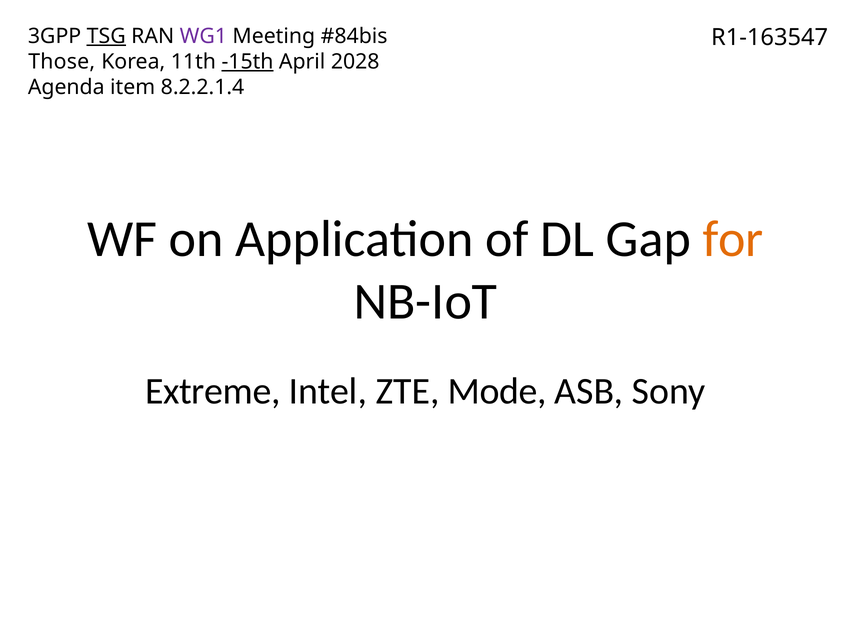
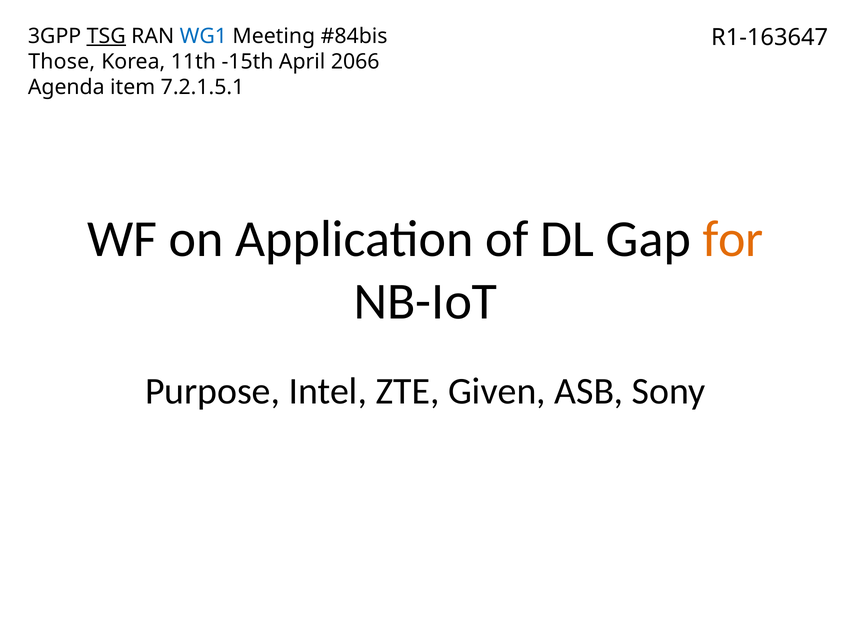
WG1 colour: purple -> blue
R1-163547: R1-163547 -> R1-163647
-15th underline: present -> none
2028: 2028 -> 2066
8.2.2.1.4: 8.2.2.1.4 -> 7.2.1.5.1
Extreme: Extreme -> Purpose
Mode: Mode -> Given
